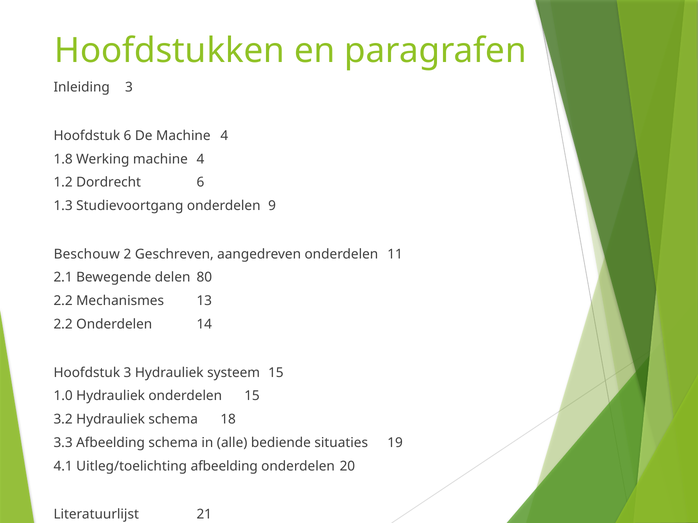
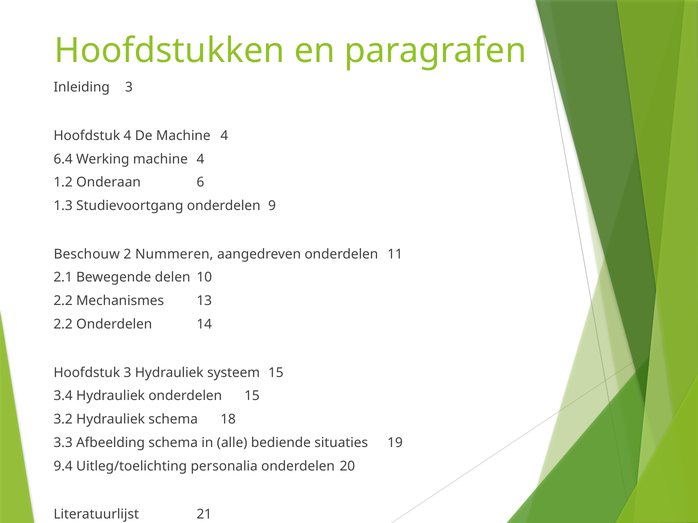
Hoofdstuk 6: 6 -> 4
1.8: 1.8 -> 6.4
Dordrecht: Dordrecht -> Onderaan
Geschreven: Geschreven -> Nummeren
80: 80 -> 10
1.0: 1.0 -> 3.4
4.1: 4.1 -> 9.4
Uitleg/toelichting afbeelding: afbeelding -> personalia
